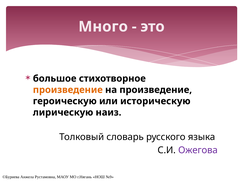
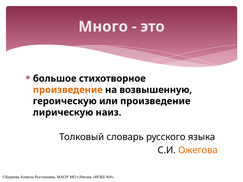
на произведение: произведение -> возвышенную
или историческую: историческую -> произведение
Ожегова colour: purple -> orange
